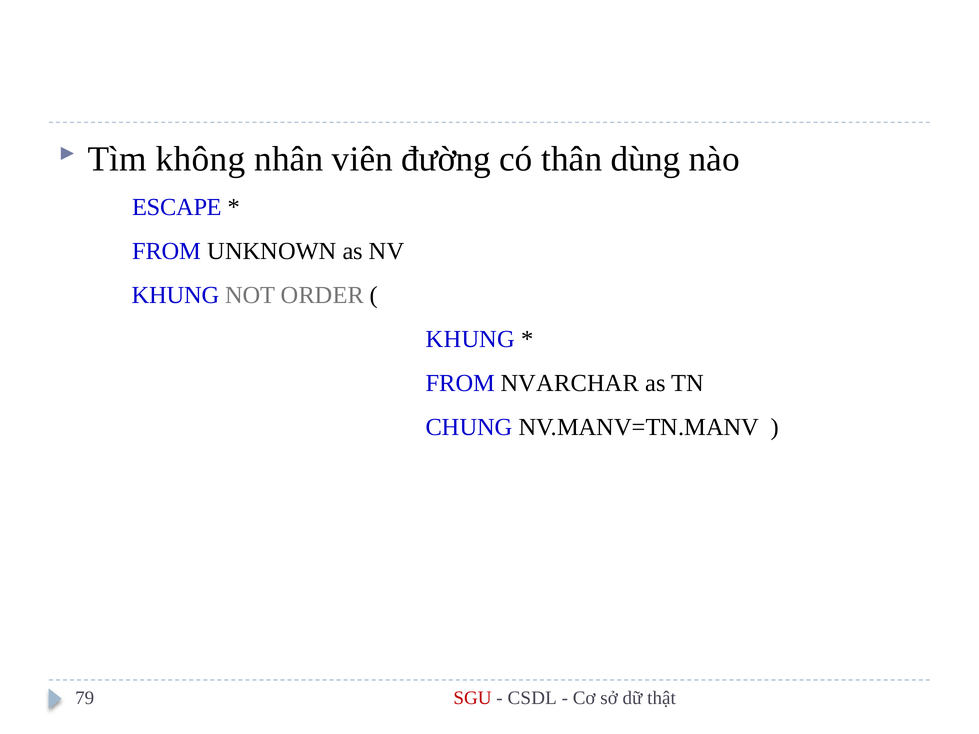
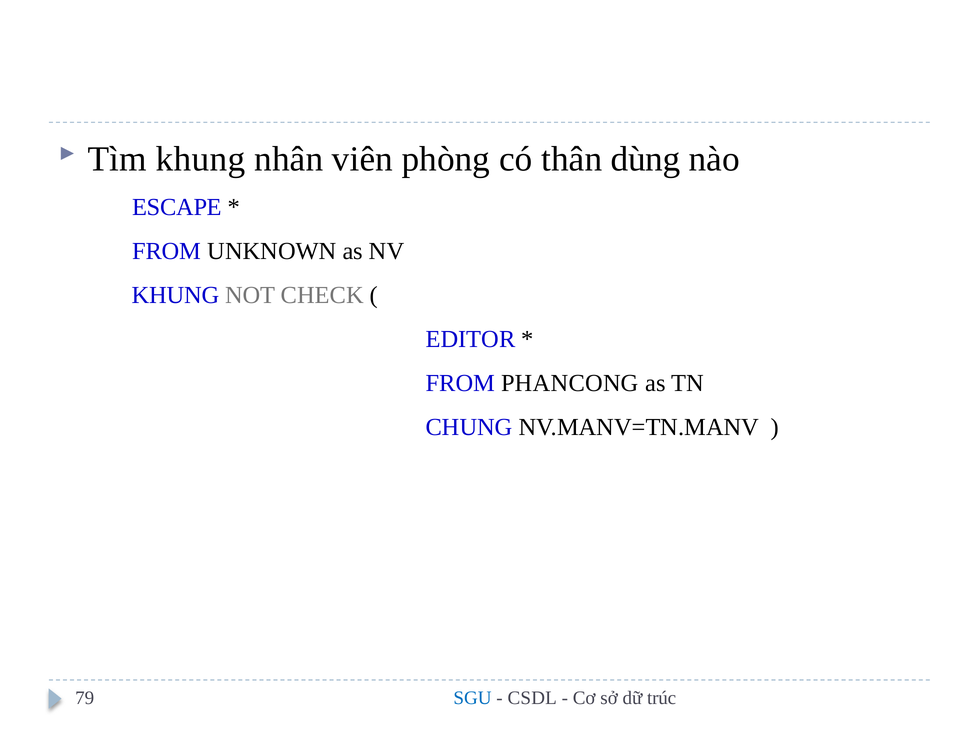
Tìm không: không -> khung
đường: đường -> phòng
ORDER: ORDER -> CHECK
KHUNG at (470, 339): KHUNG -> EDITOR
NVARCHAR: NVARCHAR -> PHANCONG
SGU colour: red -> blue
thật: thật -> trúc
